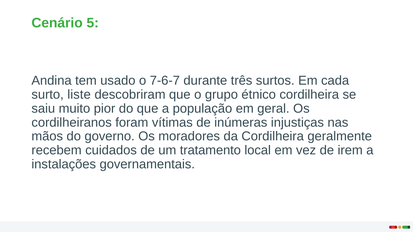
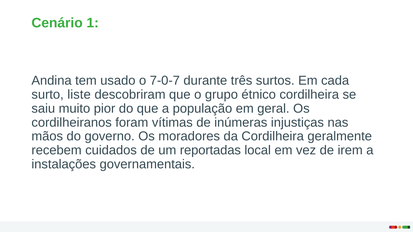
5: 5 -> 1
7-6-7: 7-6-7 -> 7-0-7
tratamento: tratamento -> reportadas
